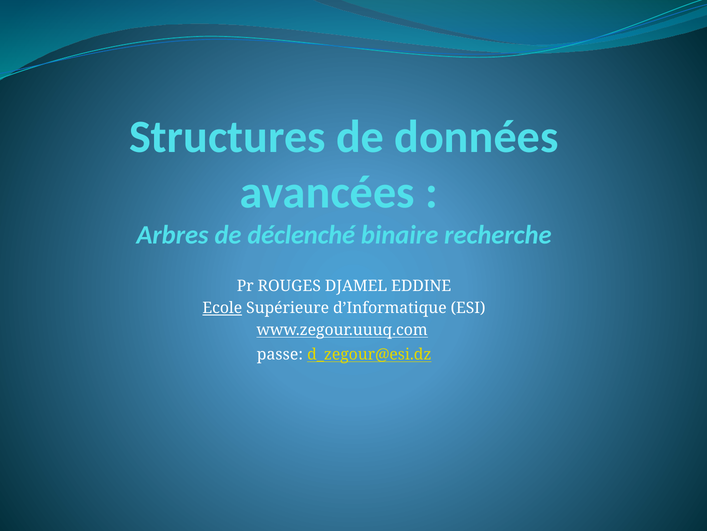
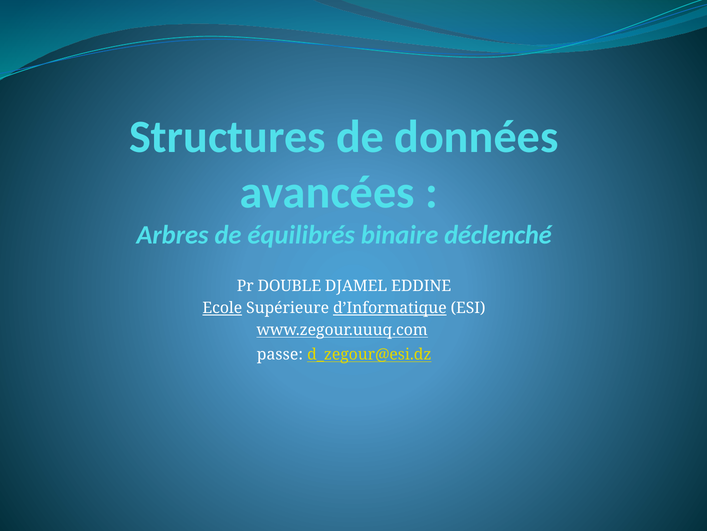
déclenché: déclenché -> équilibrés
recherche: recherche -> déclenché
ROUGES: ROUGES -> DOUBLE
d’Informatique underline: none -> present
